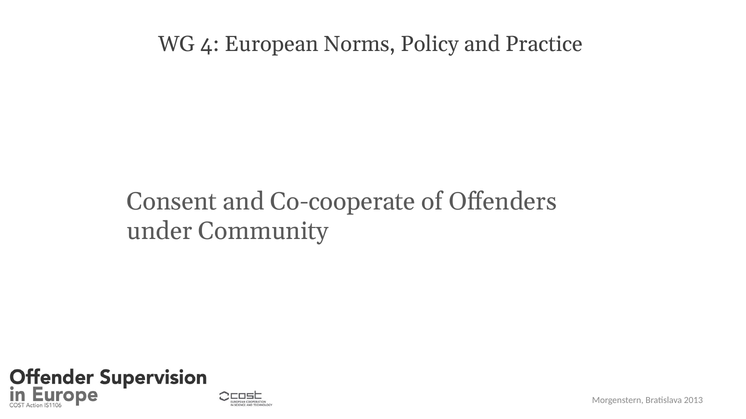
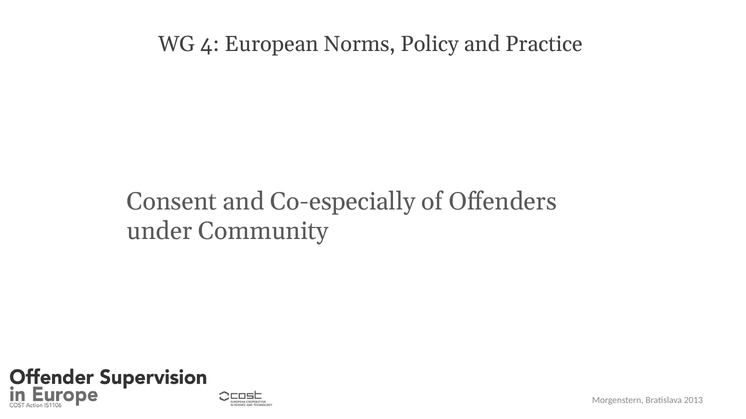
Co-cooperate: Co-cooperate -> Co-especially
